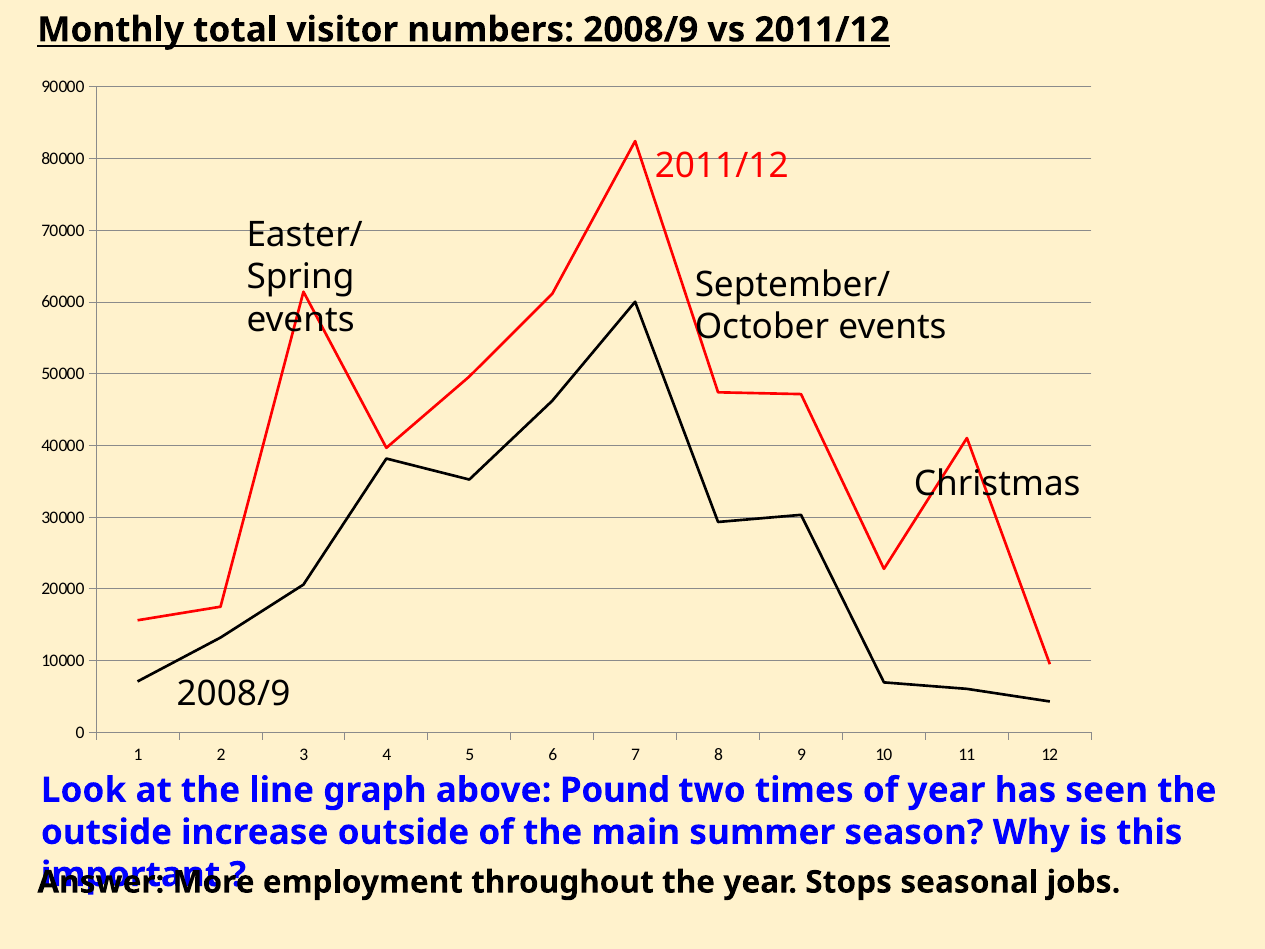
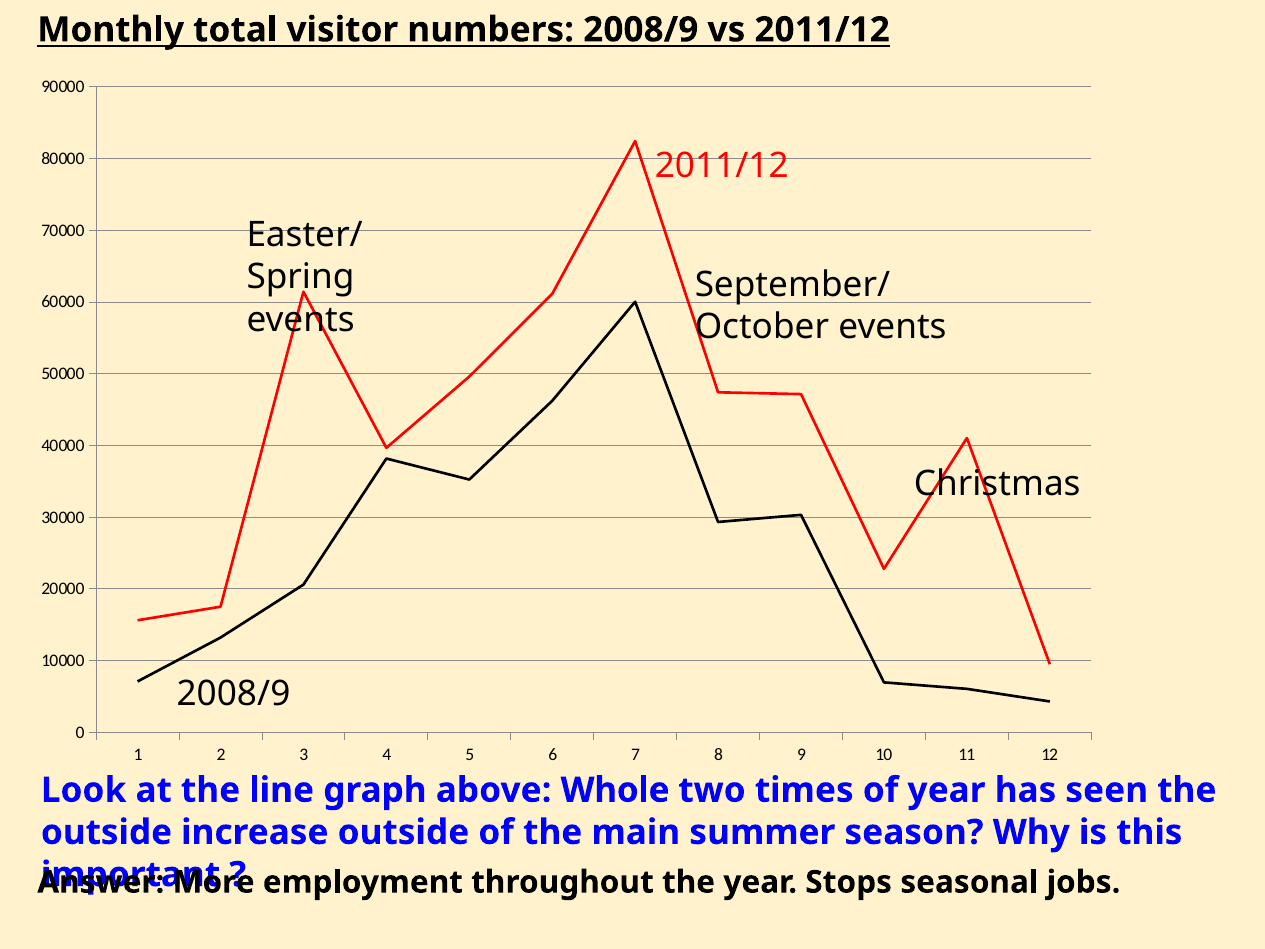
Pound: Pound -> Whole
